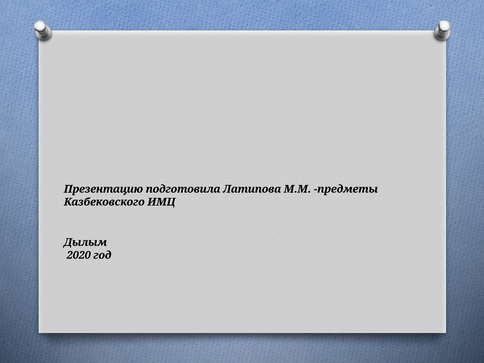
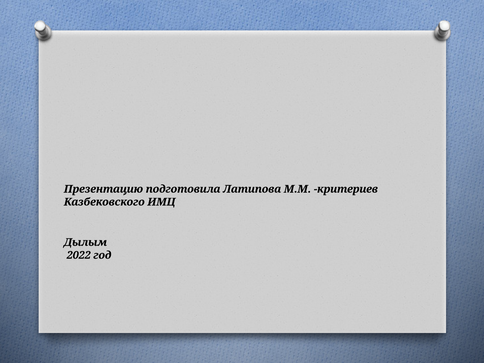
предметы: предметы -> критериев
2020: 2020 -> 2022
